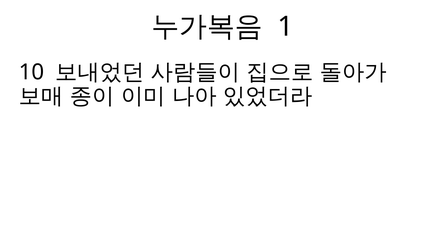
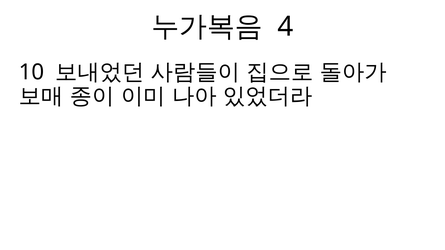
1: 1 -> 4
